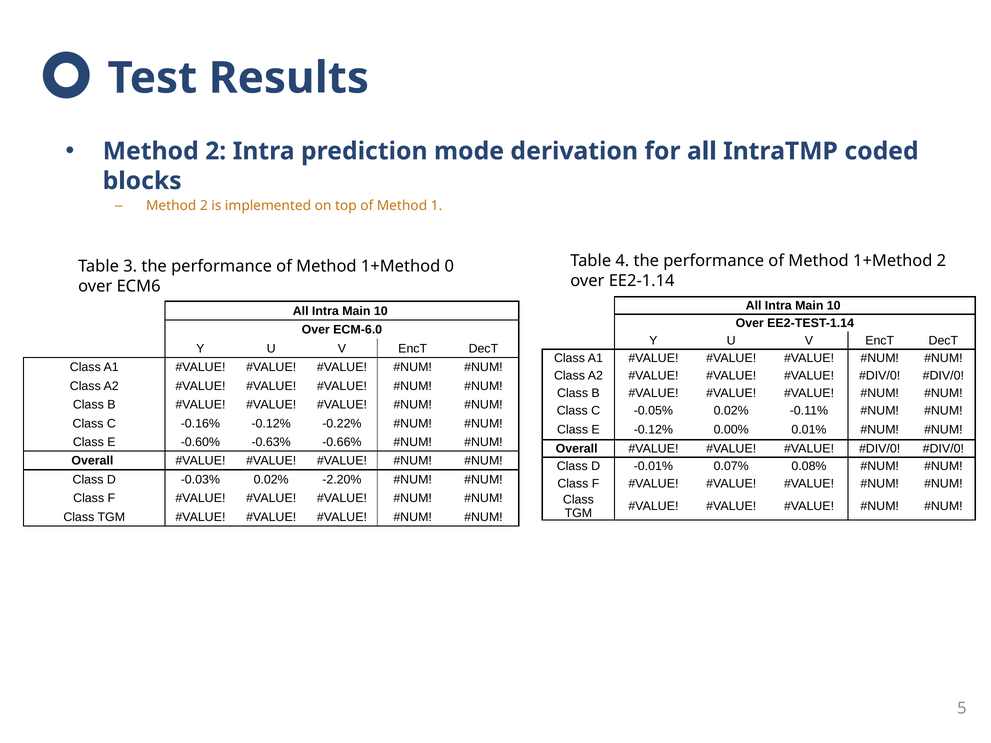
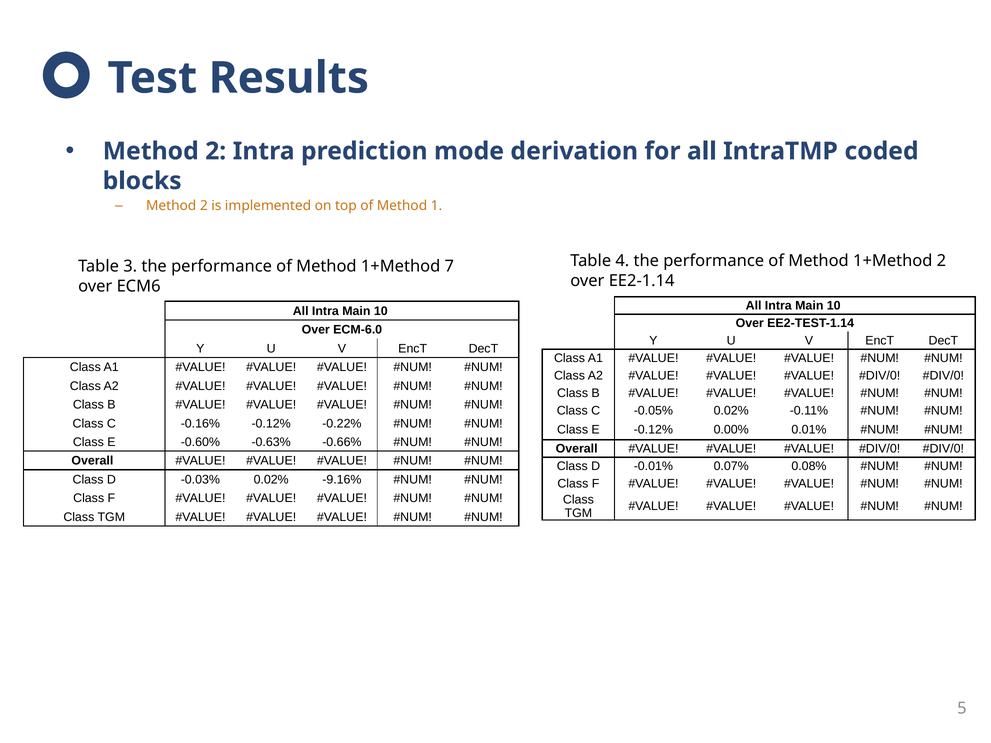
0: 0 -> 7
-2.20%: -2.20% -> -9.16%
